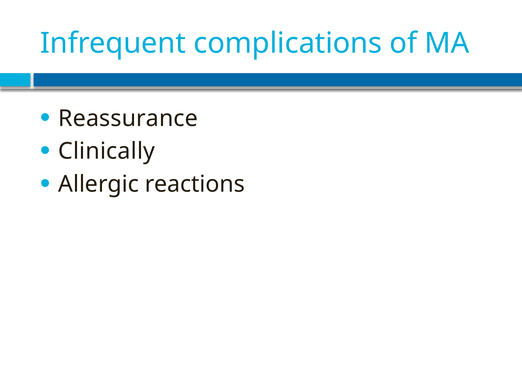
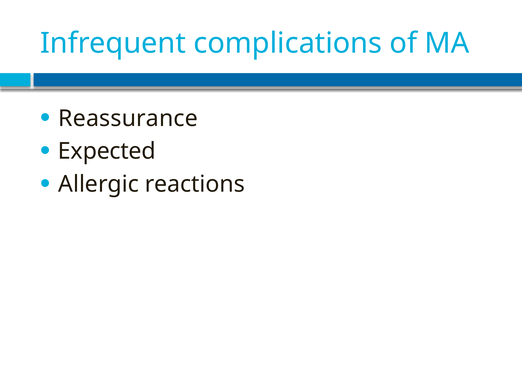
Clinically: Clinically -> Expected
